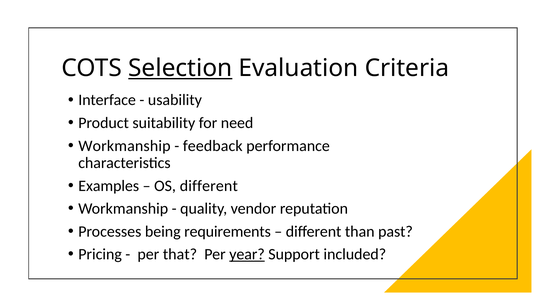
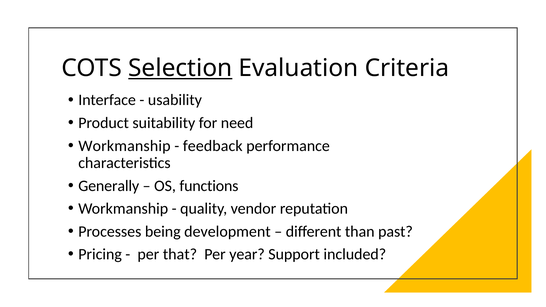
Examples: Examples -> Generally
OS different: different -> functions
requirements: requirements -> development
year underline: present -> none
